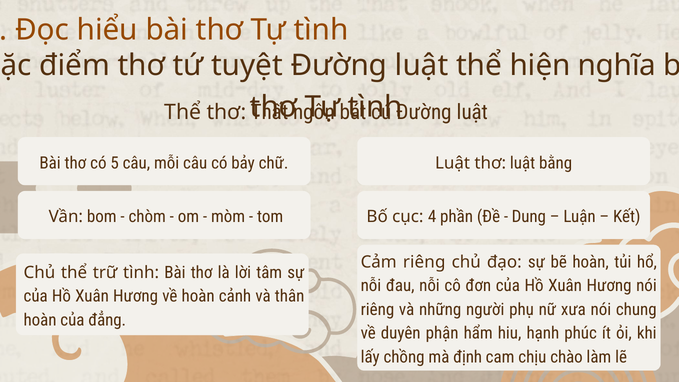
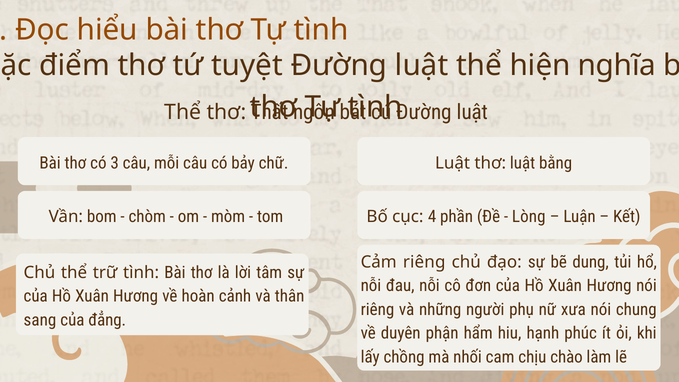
5: 5 -> 3
Dung: Dung -> Lòng
bẽ hoàn: hoàn -> dung
hoàn at (40, 320): hoàn -> sang
định: định -> nhối
